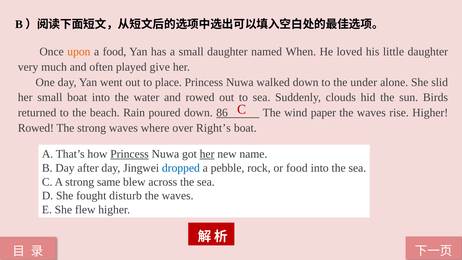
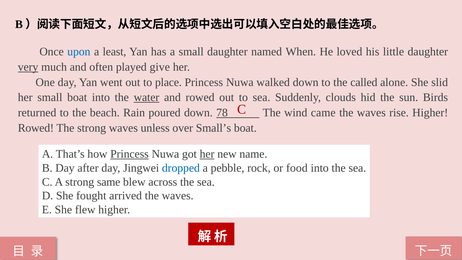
upon colour: orange -> blue
a food: food -> least
very underline: none -> present
under: under -> called
water underline: none -> present
86: 86 -> 78
paper: paper -> came
where: where -> unless
Right’s: Right’s -> Small’s
disturb: disturb -> arrived
